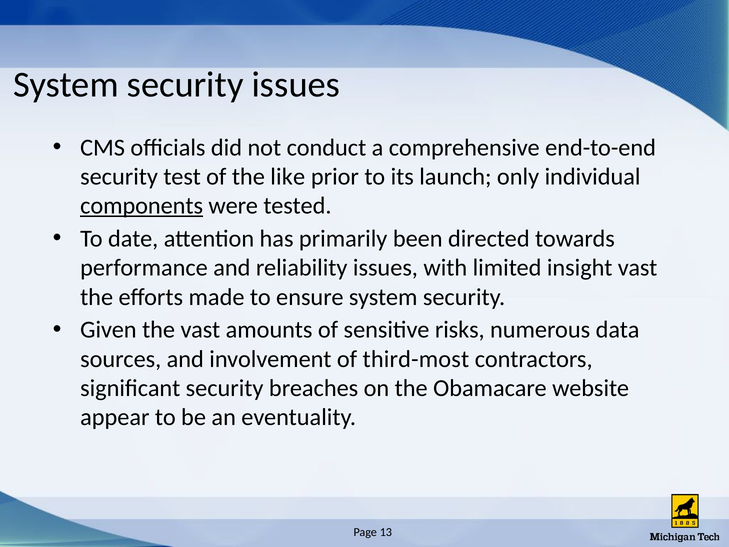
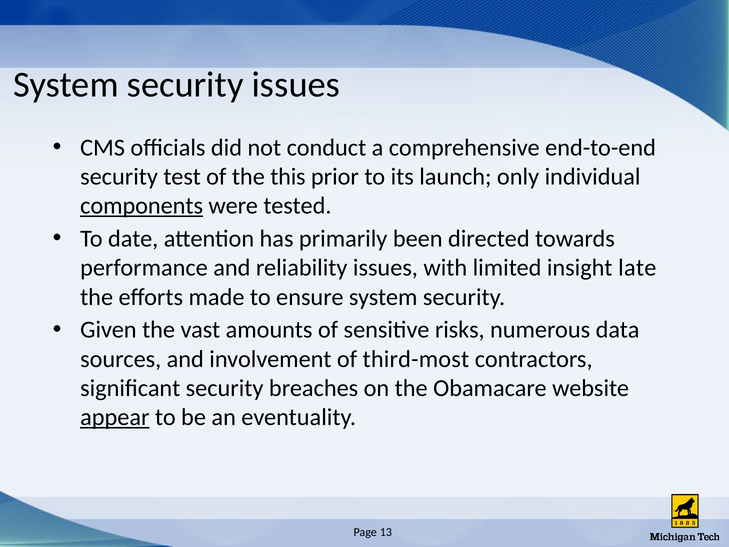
like: like -> this
insight vast: vast -> late
appear underline: none -> present
